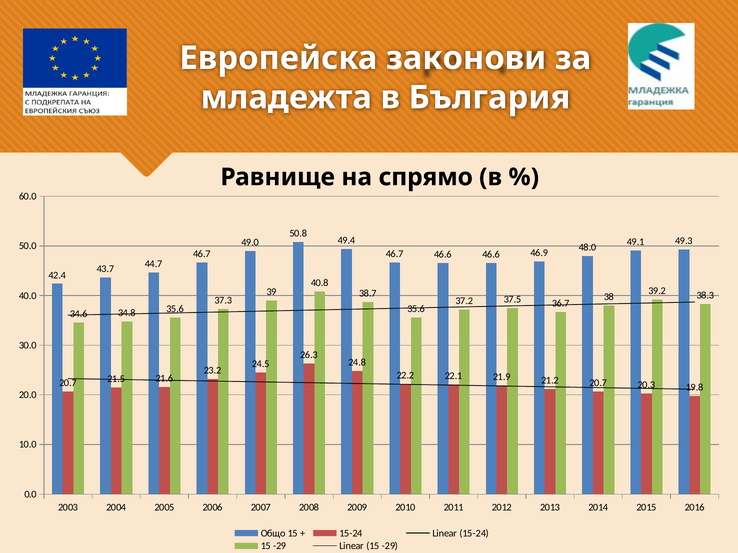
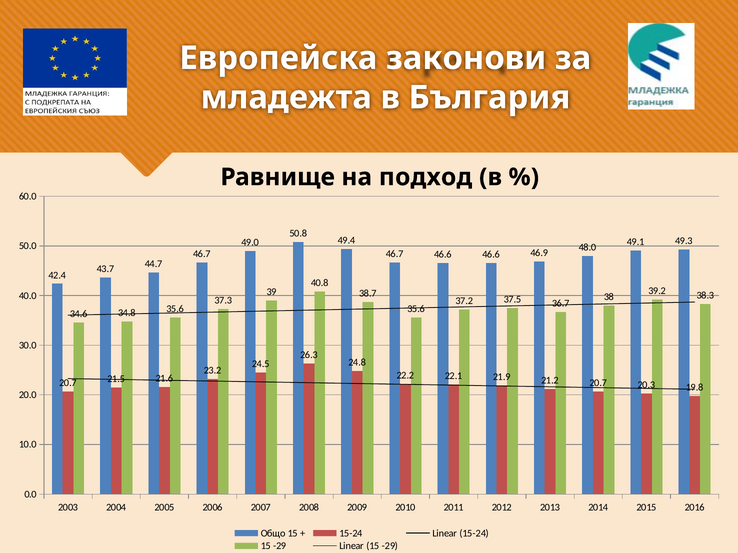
спрямо: спрямо -> подход
